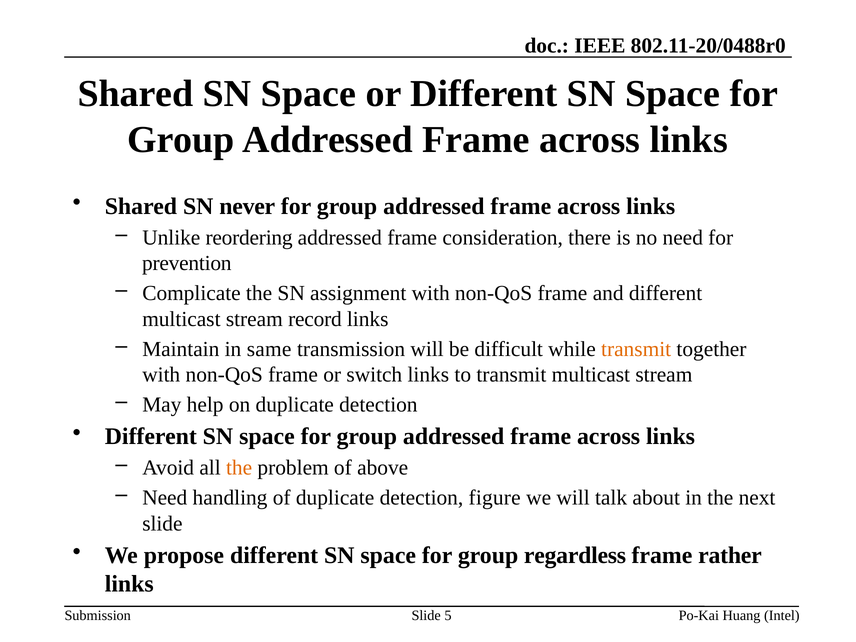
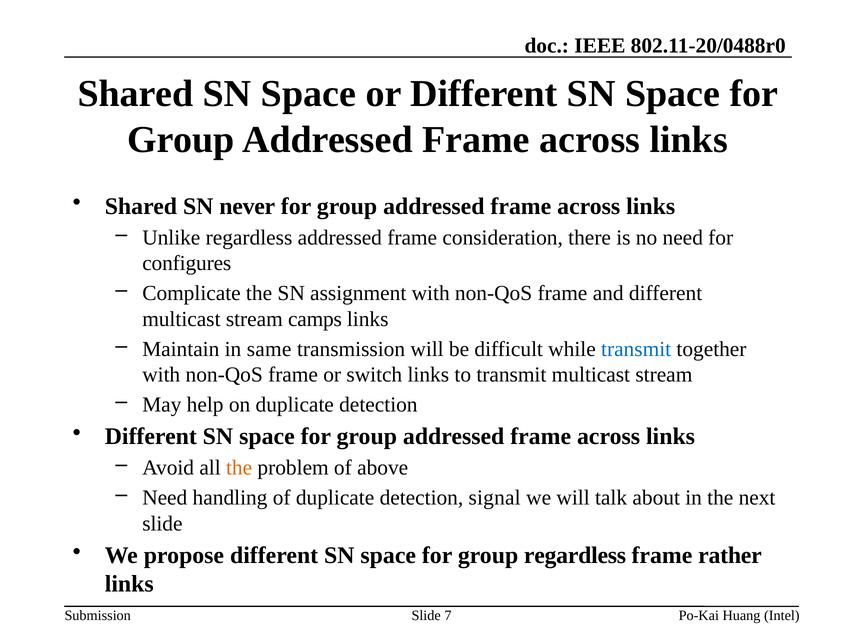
Unlike reordering: reordering -> regardless
prevention: prevention -> configures
record: record -> camps
transmit at (636, 349) colour: orange -> blue
figure: figure -> signal
5: 5 -> 7
